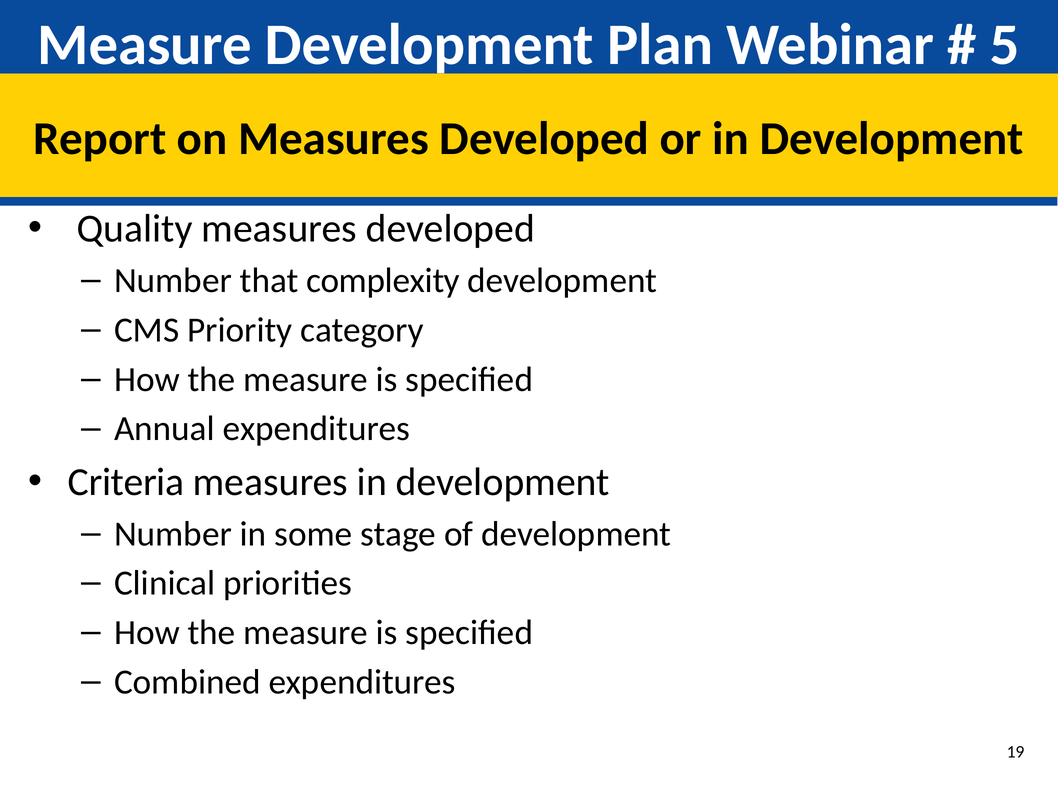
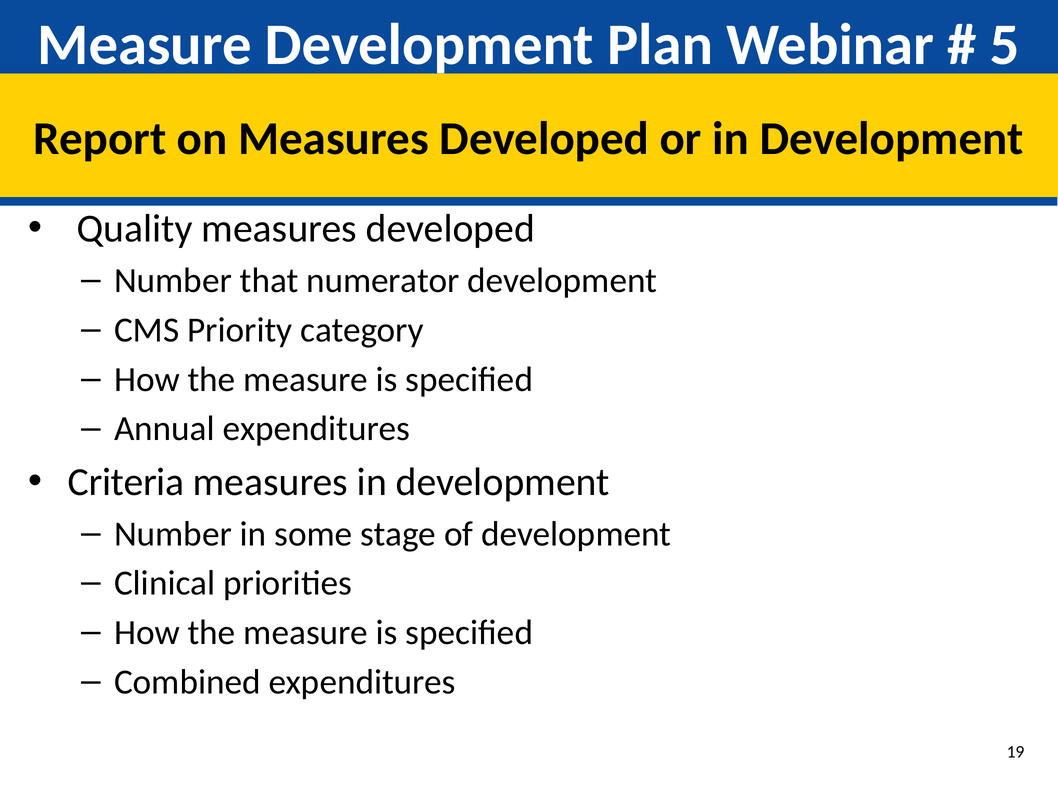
complexity: complexity -> numerator
